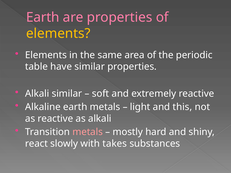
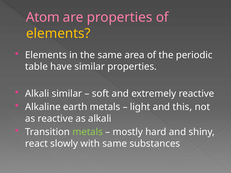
Earth at (43, 17): Earth -> Atom
metals at (88, 132) colour: pink -> light green
with takes: takes -> same
